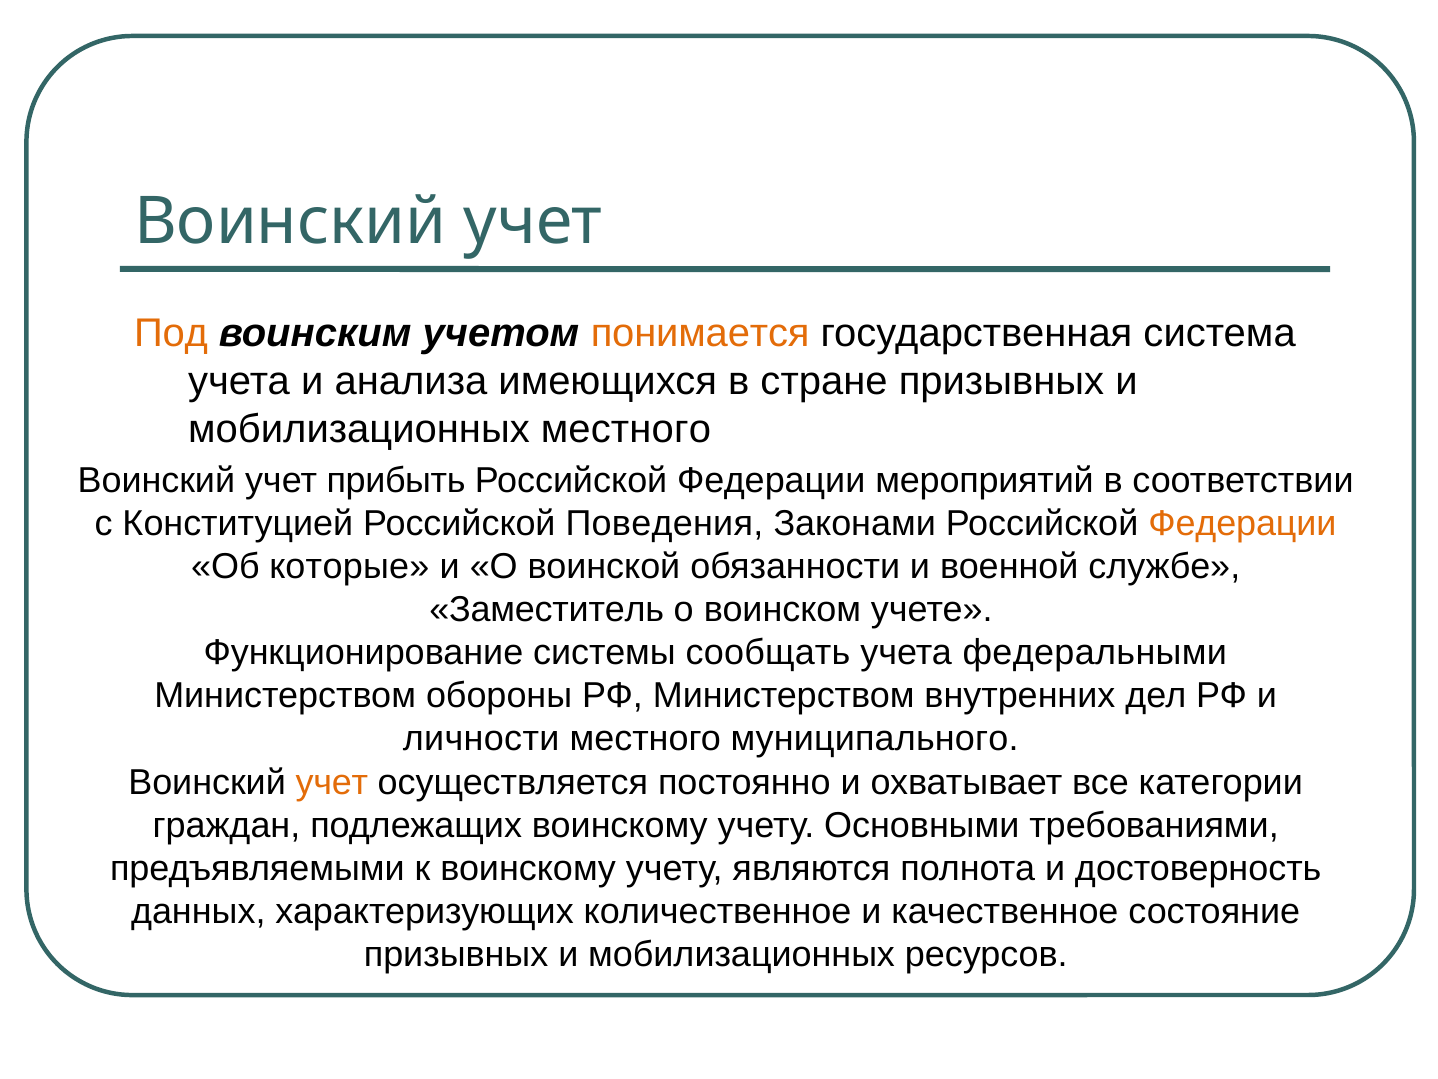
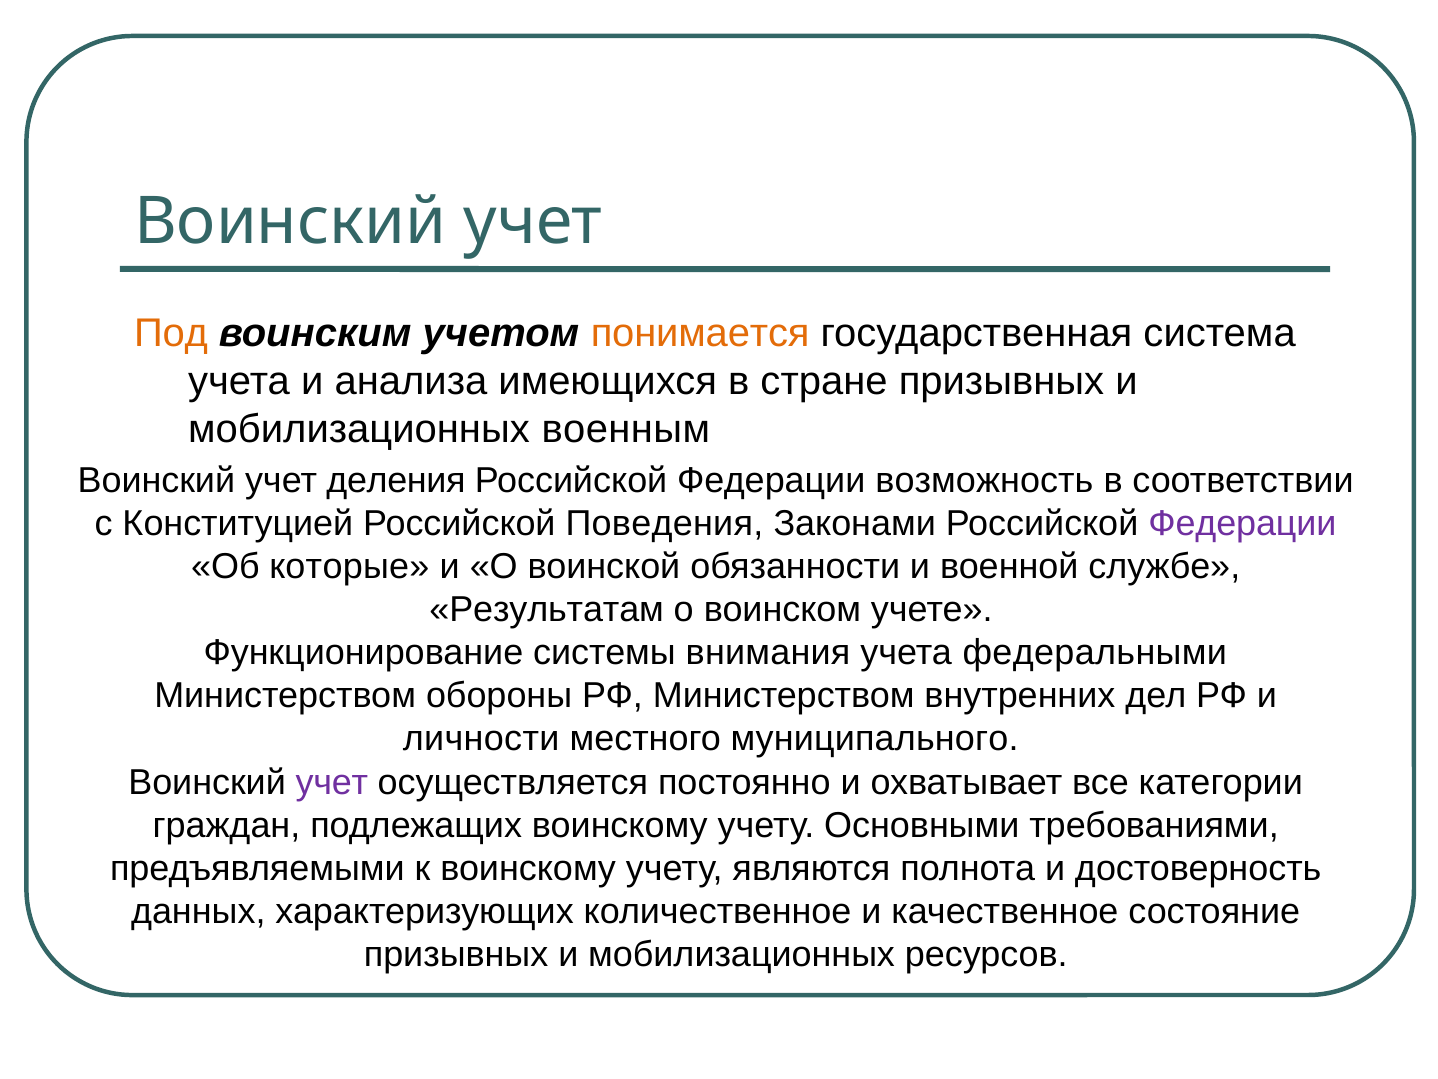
мобилизационных местного: местного -> военным
прибыть: прибыть -> деления
мероприятий: мероприятий -> возможность
Федерации at (1242, 523) colour: orange -> purple
Заместитель: Заместитель -> Результатам
сообщать: сообщать -> внимания
учет at (332, 782) colour: orange -> purple
